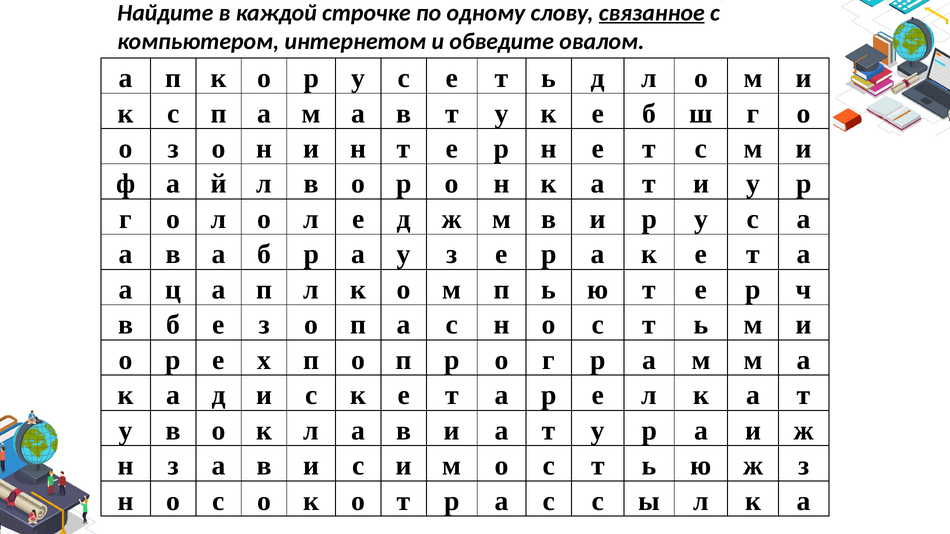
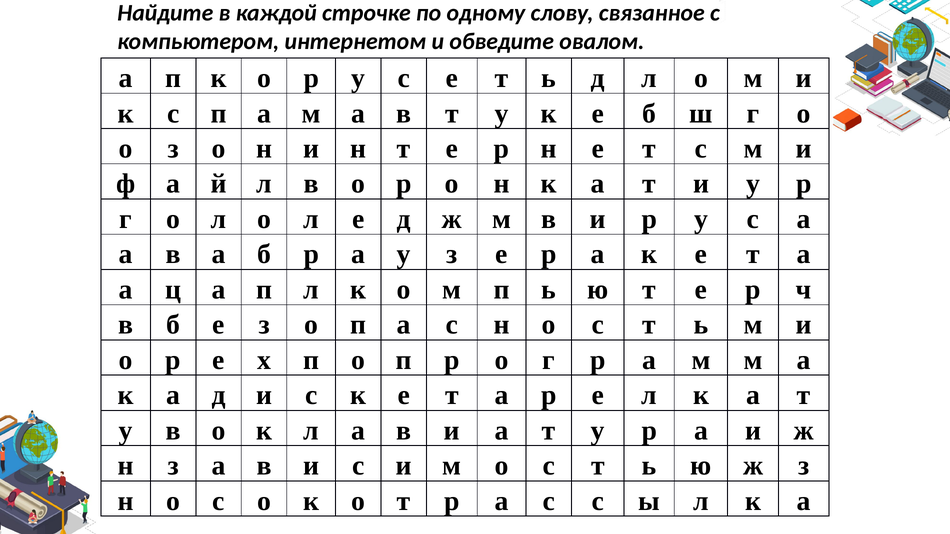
связанное underline: present -> none
